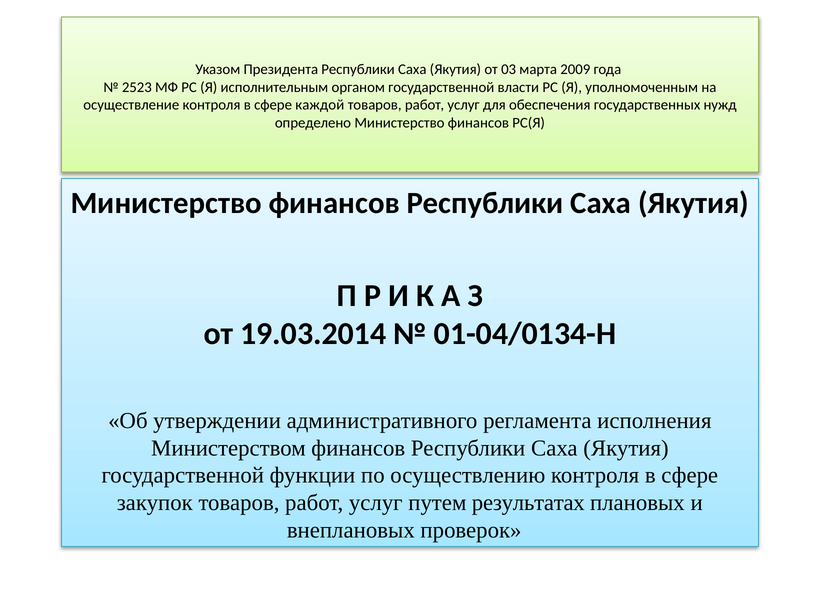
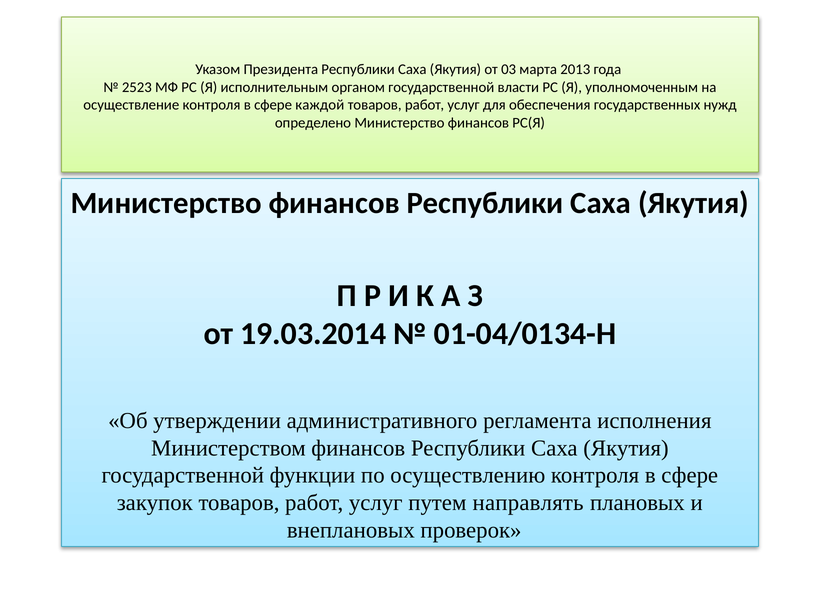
2009: 2009 -> 2013
результатах: результатах -> направлять
